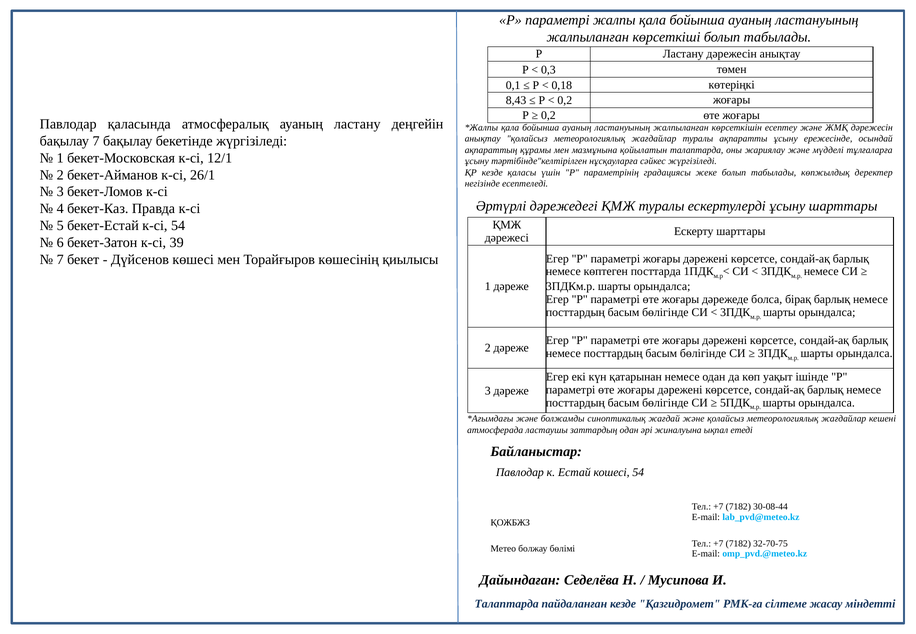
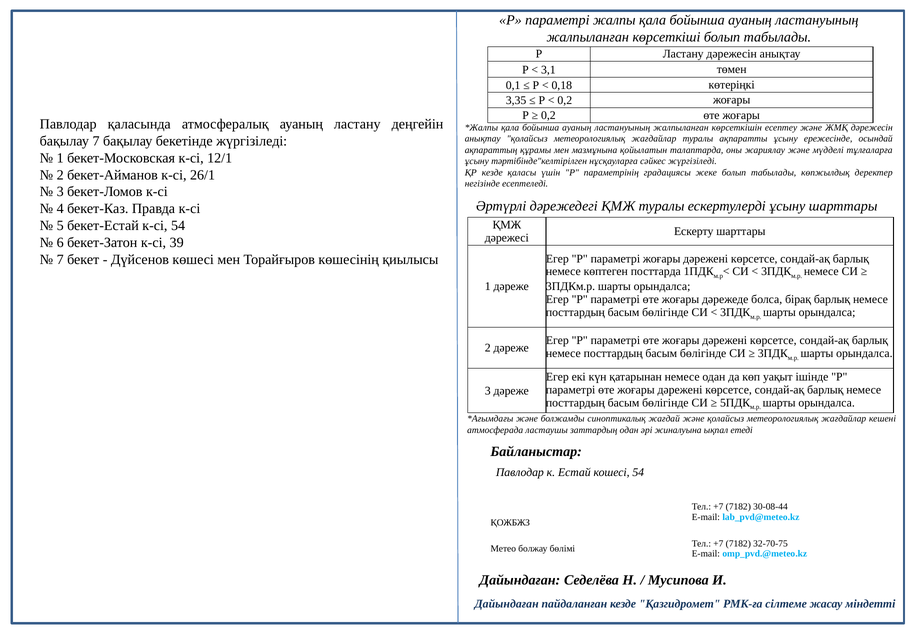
0,3: 0,3 -> 3,1
8,43: 8,43 -> 3,35
Талаптарда at (507, 604): Талаптарда -> Дайындаған
